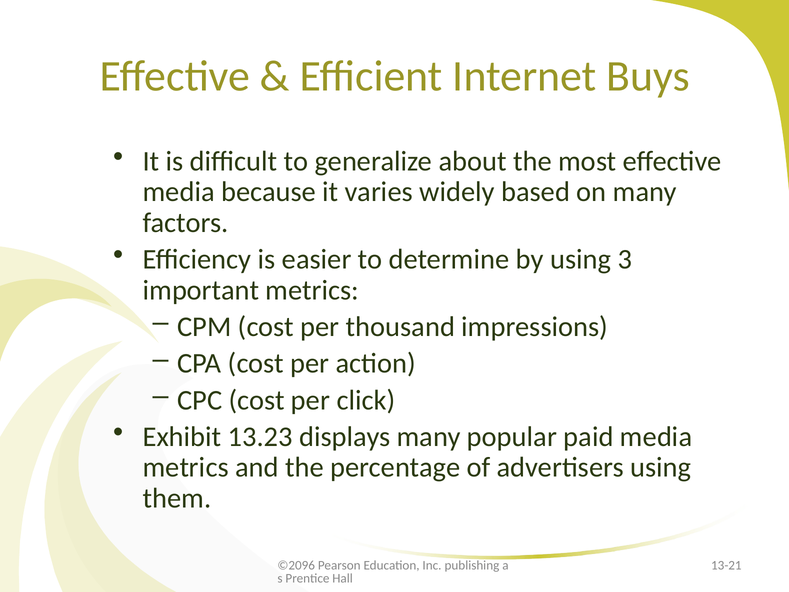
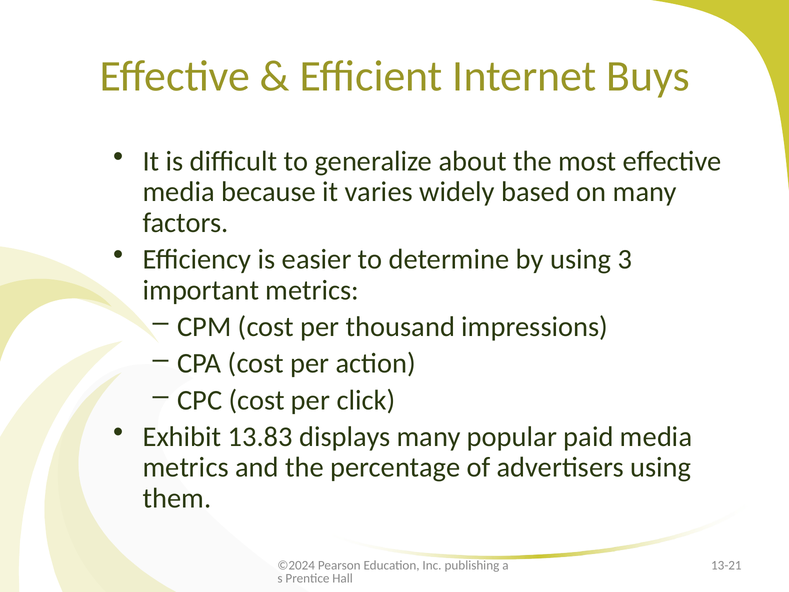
13.23: 13.23 -> 13.83
©2096: ©2096 -> ©2024
